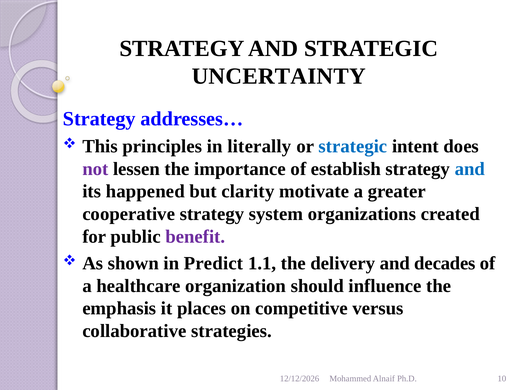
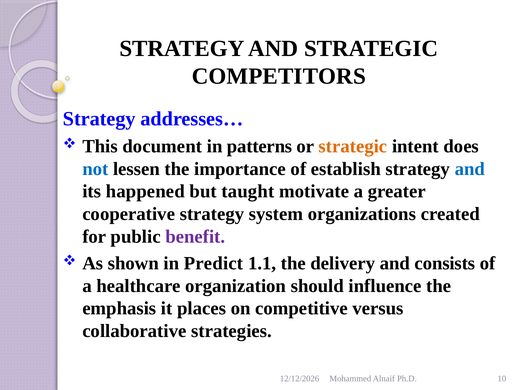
UNCERTAINTY: UNCERTAINTY -> COMPETITORS
principles: principles -> document
literally: literally -> patterns
strategic at (353, 146) colour: blue -> orange
not colour: purple -> blue
clarity: clarity -> taught
decades: decades -> consists
